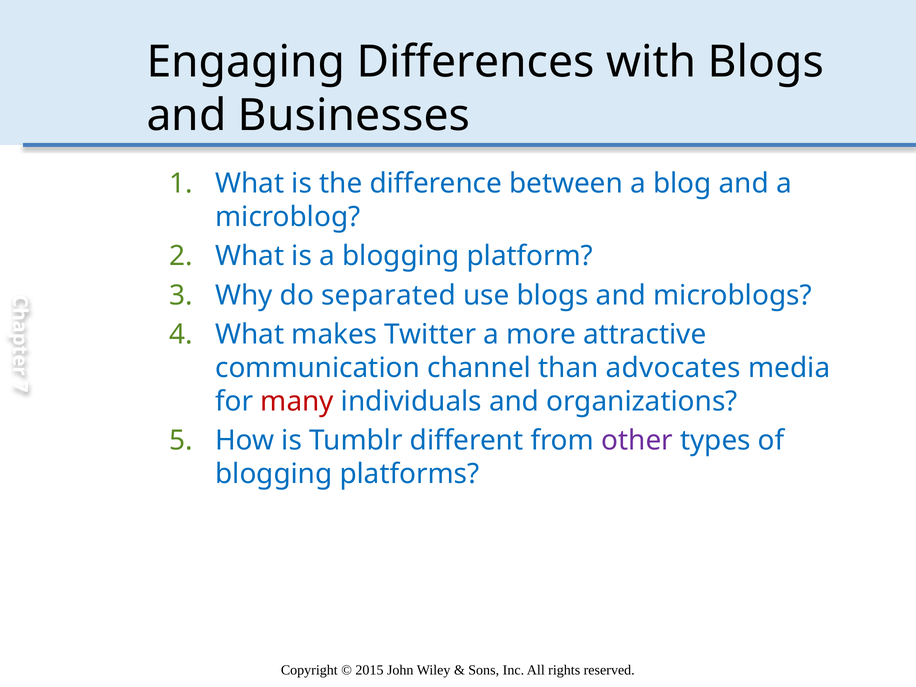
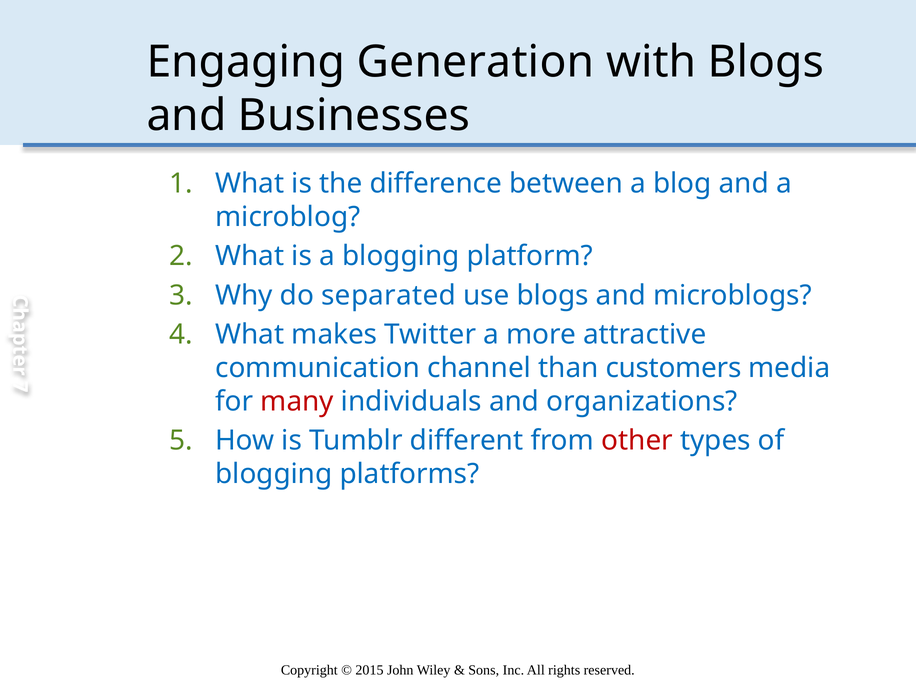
Differences: Differences -> Generation
advocates: advocates -> customers
other colour: purple -> red
